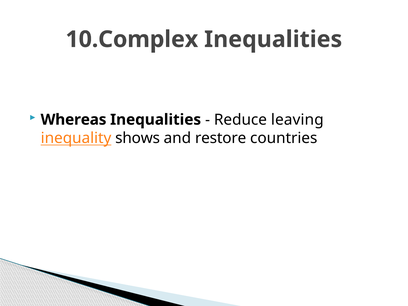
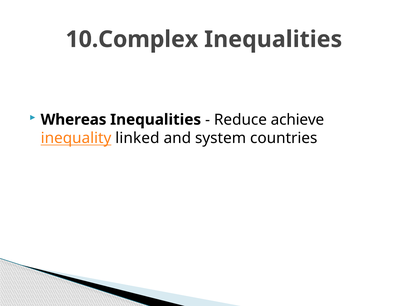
leaving: leaving -> achieve
shows: shows -> linked
restore: restore -> system
